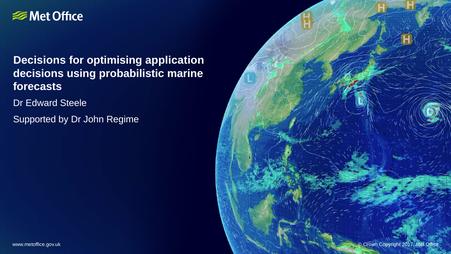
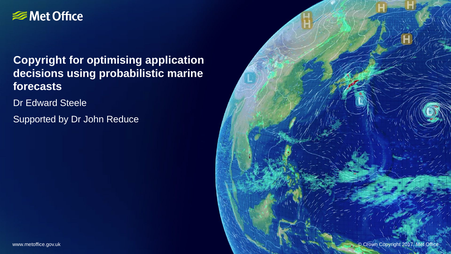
Decisions at (40, 60): Decisions -> Copyright
Regime: Regime -> Reduce
